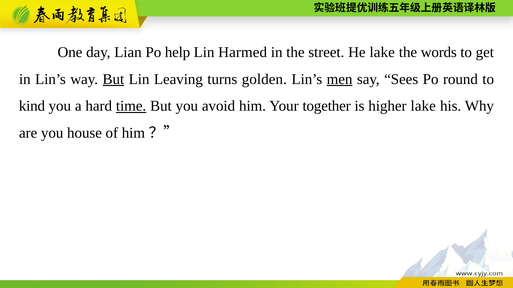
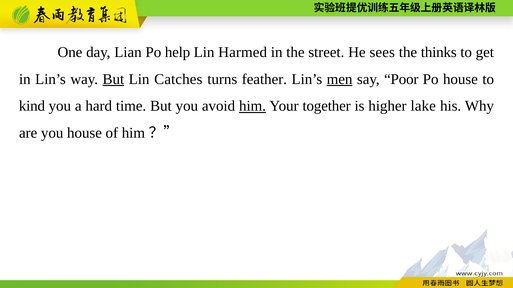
He lake: lake -> sees
words: words -> thinks
Leaving: Leaving -> Catches
golden: golden -> feather
Sees: Sees -> Poor
Po round: round -> house
time underline: present -> none
him at (253, 106) underline: none -> present
